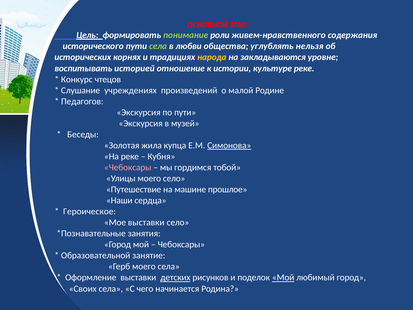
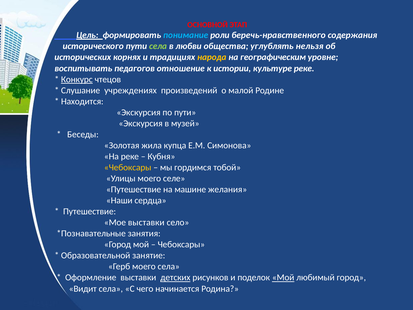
понимание colour: light green -> light blue
живем-нравственного: живем-нравственного -> беречь-нравственного
закладываются: закладываются -> географическим
историей: историей -> педагогов
Конкурс underline: none -> present
Педагогов: Педагогов -> Находится
Симонова underline: present -> none
Чебоксары at (128, 167) colour: pink -> yellow
моего село: село -> селе
прошлое: прошлое -> желания
Героическое at (90, 211): Героическое -> Путешествие
Своих: Своих -> Видит
